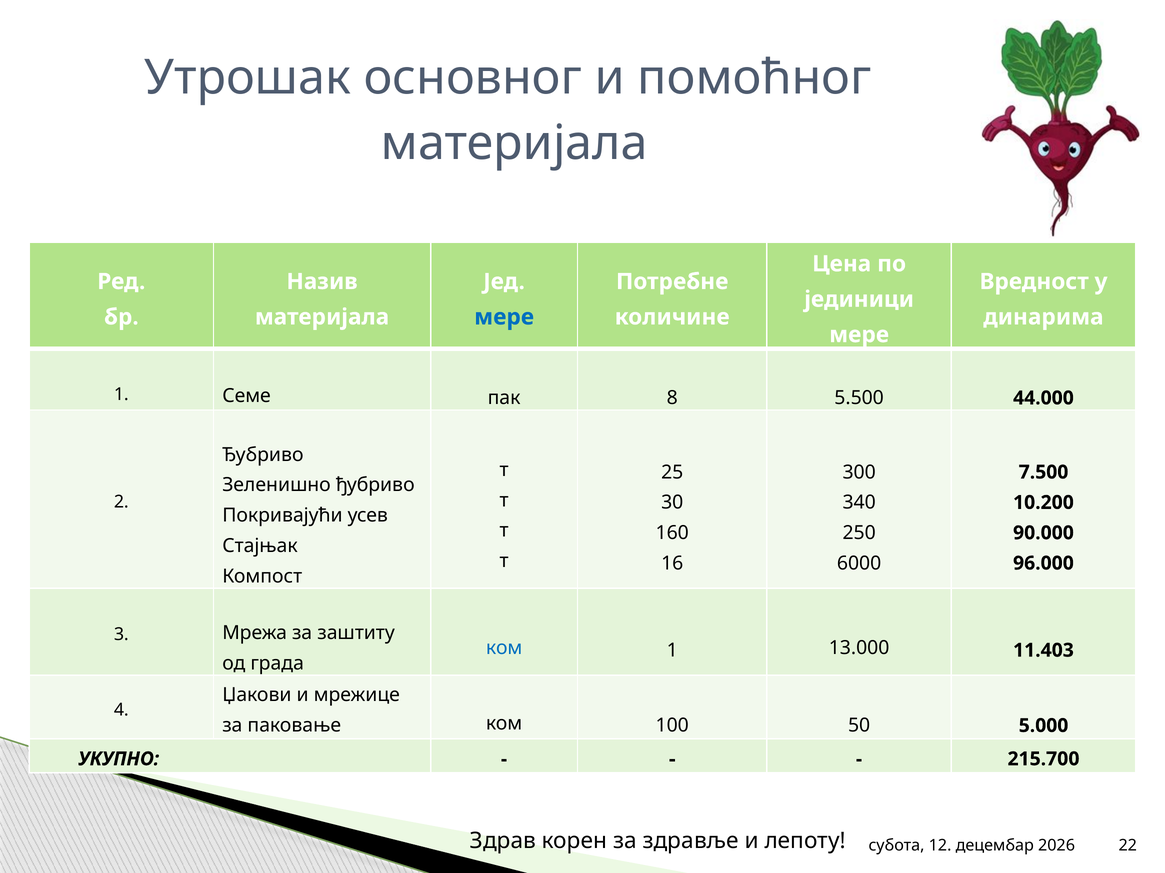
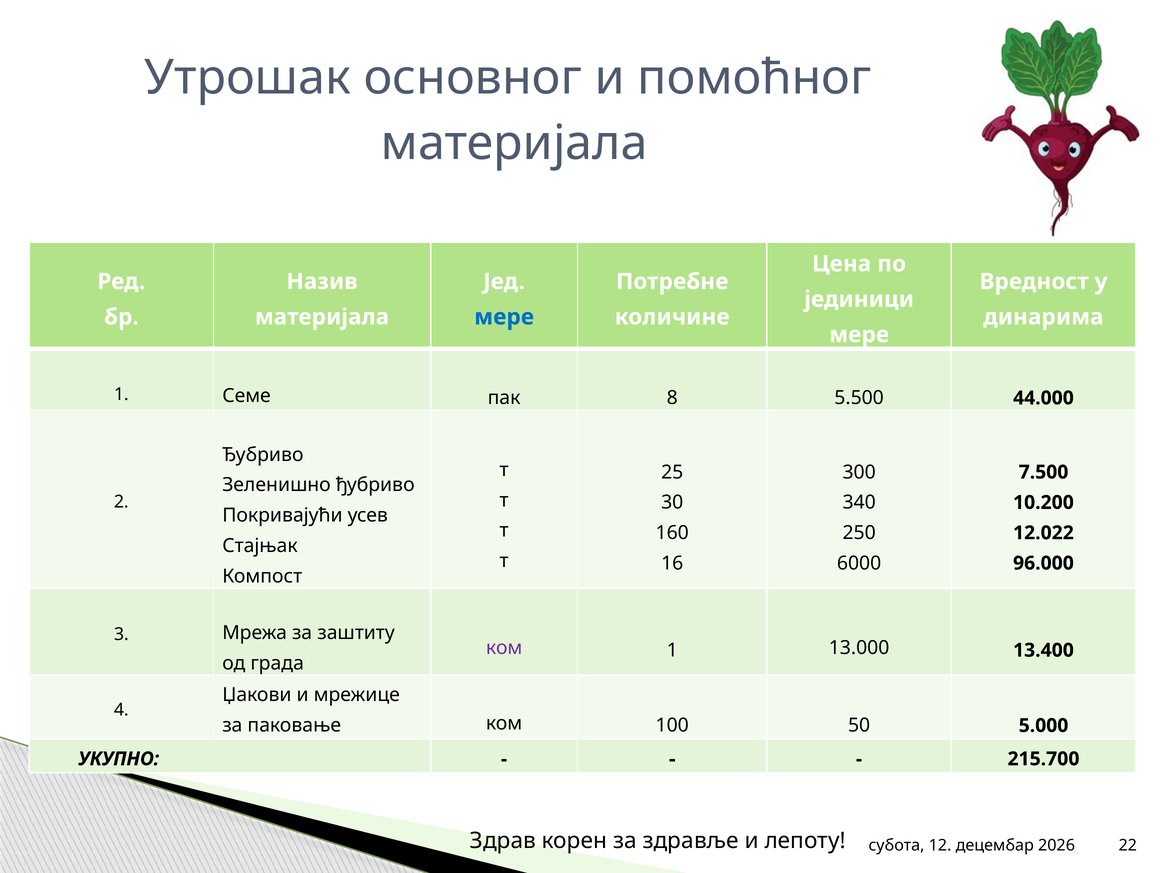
90.000: 90.000 -> 12.022
ком at (504, 649) colour: blue -> purple
11.403: 11.403 -> 13.400
